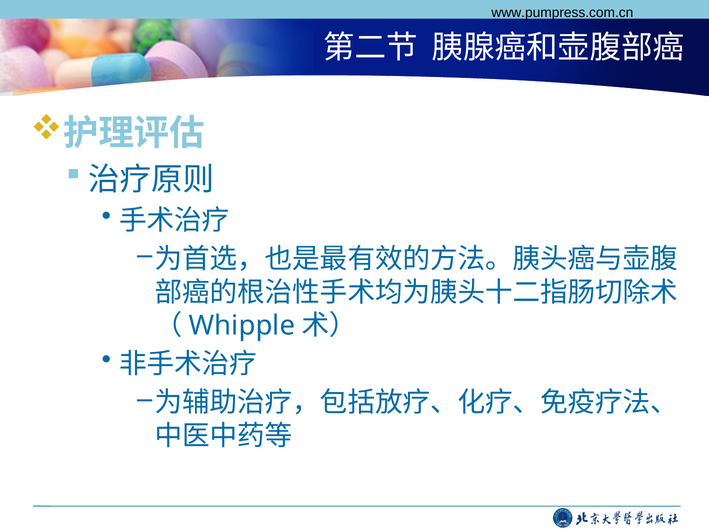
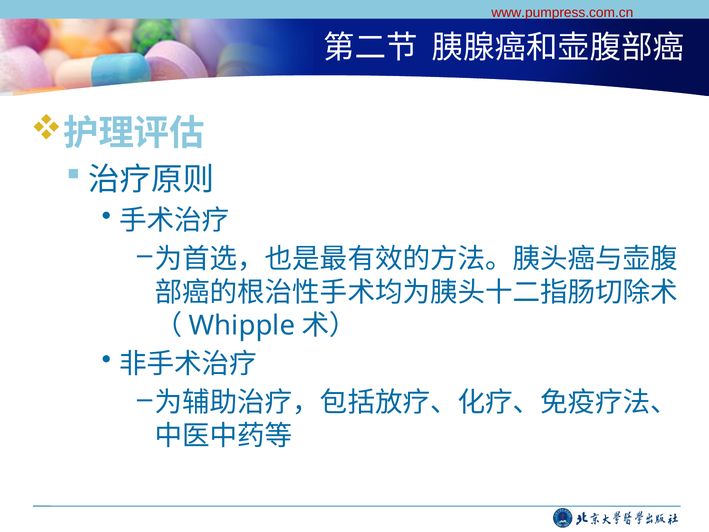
www.pumpress.com.cn colour: black -> red
